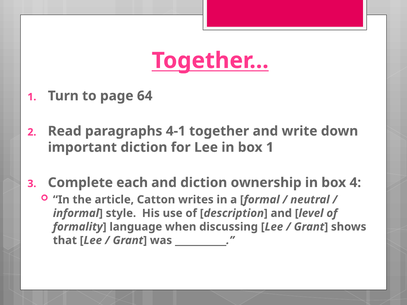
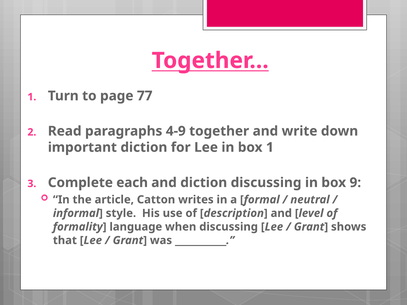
64: 64 -> 77
4-1: 4-1 -> 4-9
diction ownership: ownership -> discussing
4: 4 -> 9
